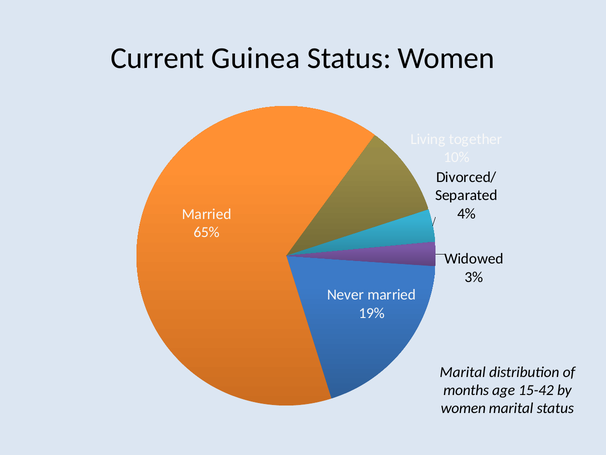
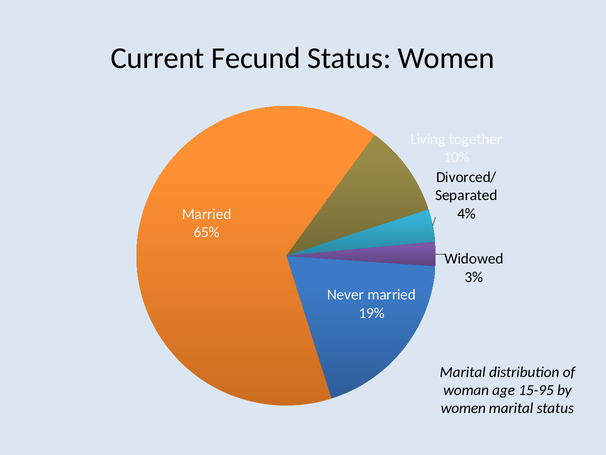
Guinea: Guinea -> Fecund
months: months -> woman
15-42: 15-42 -> 15-95
